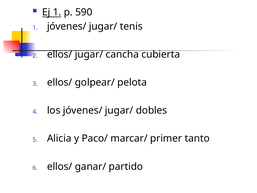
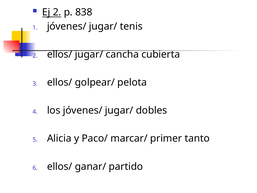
Ej 1: 1 -> 2
590: 590 -> 838
